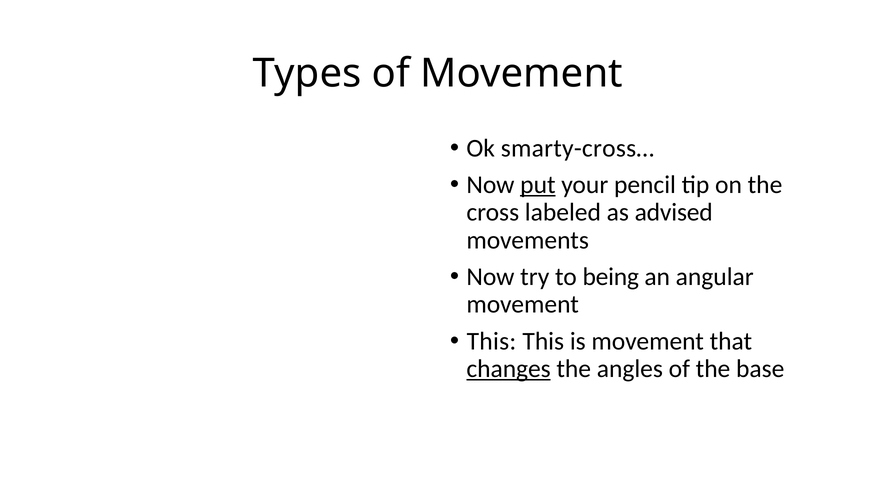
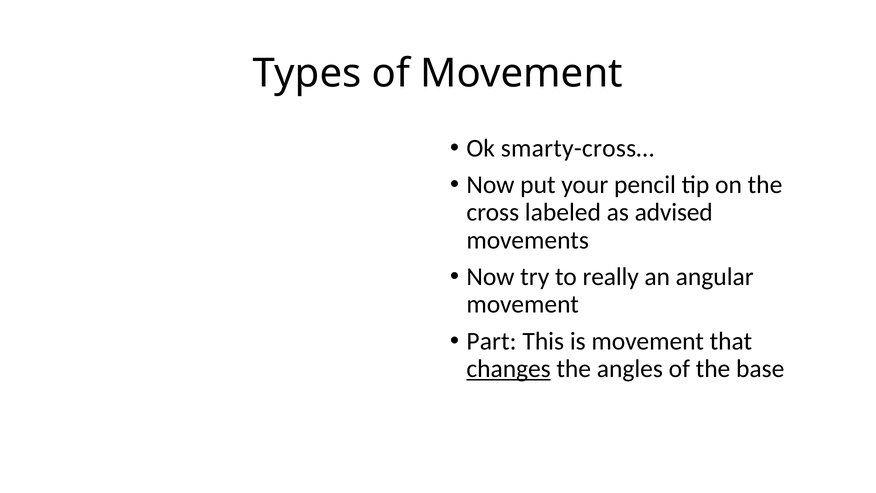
put underline: present -> none
being: being -> really
This at (491, 341): This -> Part
